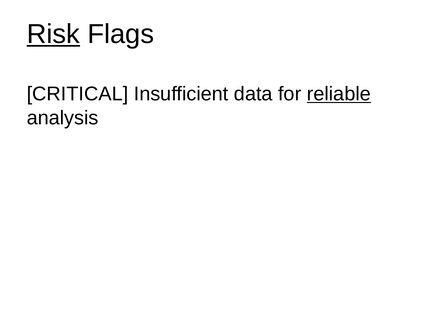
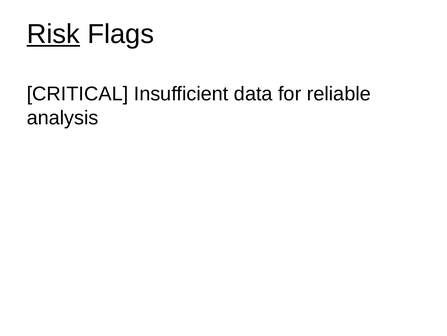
reliable underline: present -> none
